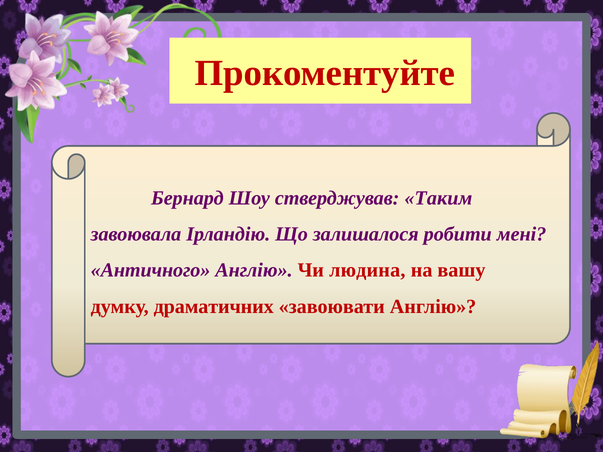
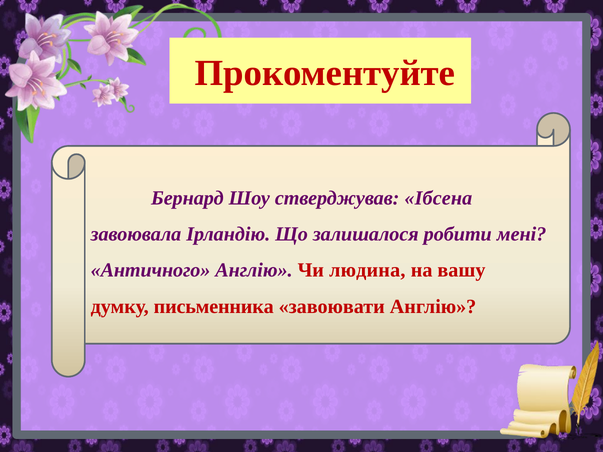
Таким: Таким -> Ібсена
драматичних: драматичних -> письменника
